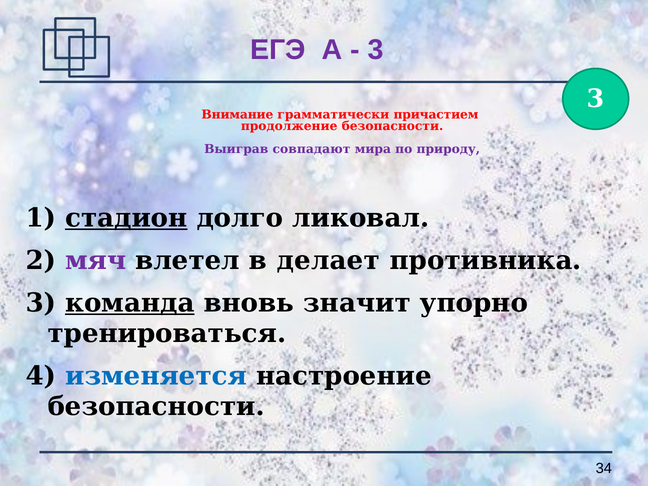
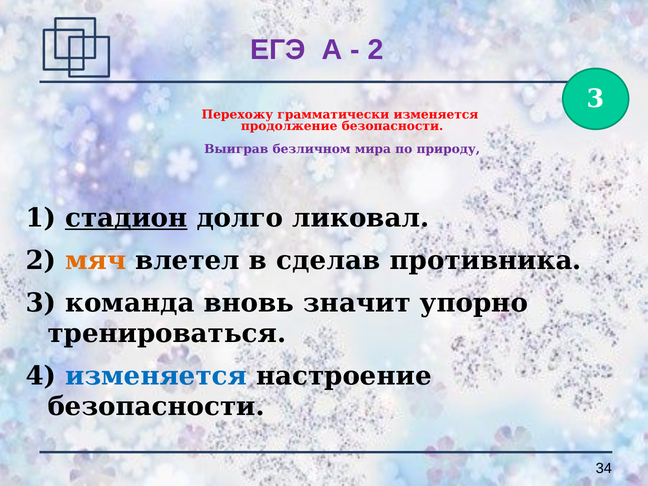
3 at (376, 50): 3 -> 2
Внимание: Внимание -> Перехожу
грамматически причастием: причастием -> изменяется
совпадают: совпадают -> безличном
мяч colour: purple -> orange
делает: делает -> сделав
команда underline: present -> none
